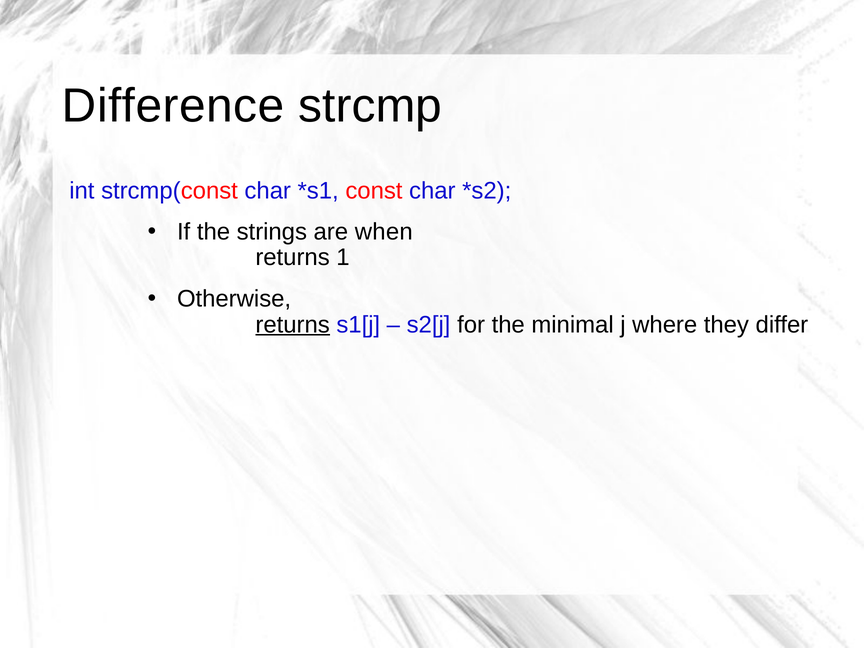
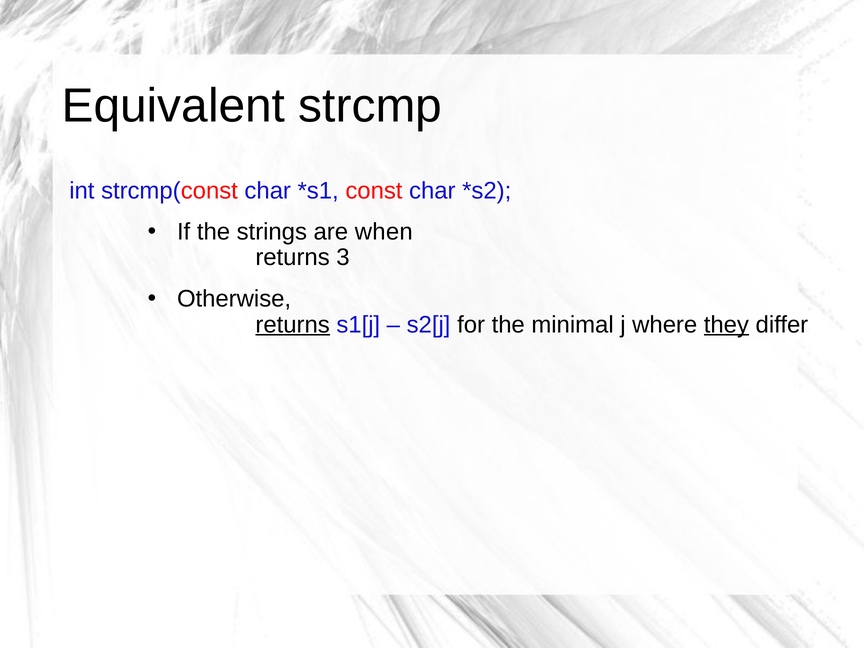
Difference: Difference -> Equivalent
1: 1 -> 3
they underline: none -> present
